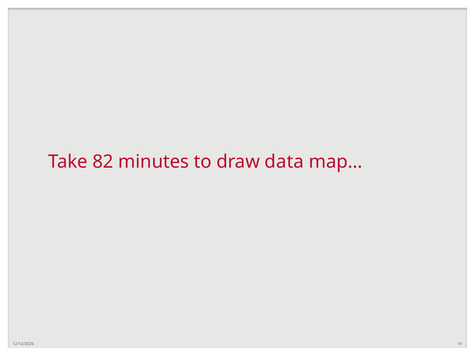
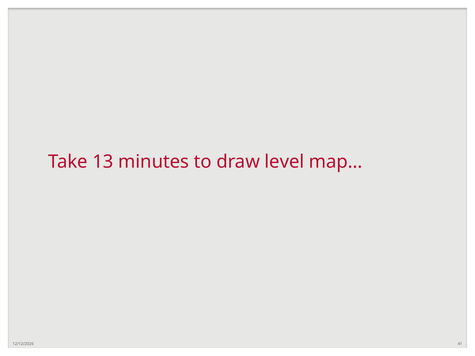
82: 82 -> 13
data: data -> level
